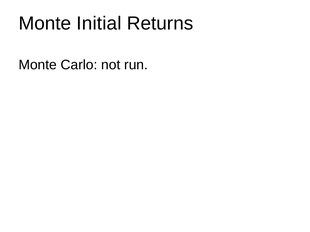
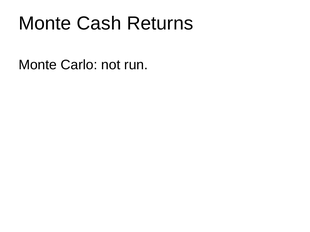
Initial: Initial -> Cash
